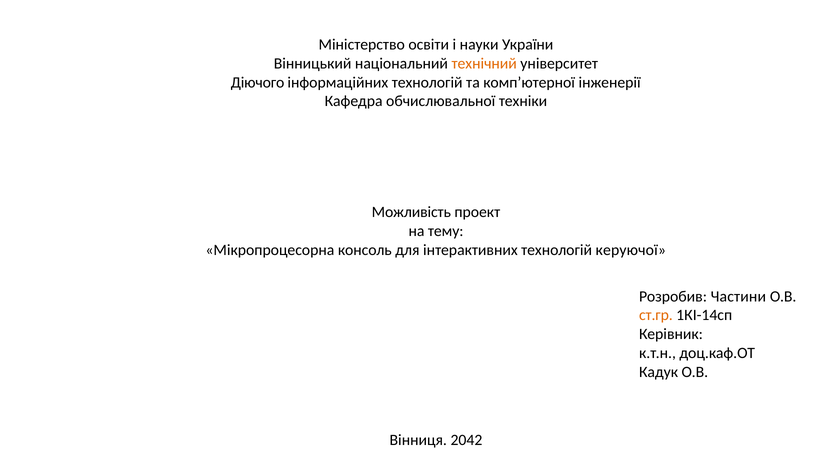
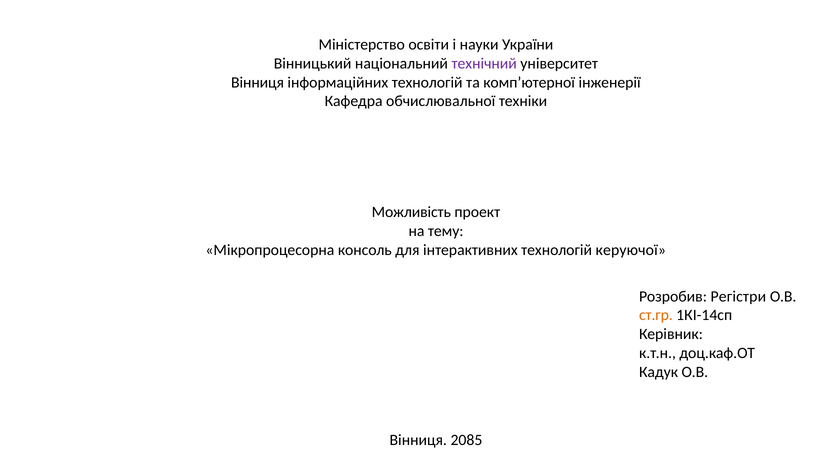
технічний colour: orange -> purple
Діючого at (258, 82): Діючого -> Вінниця
Частини: Частини -> Регістри
2042: 2042 -> 2085
